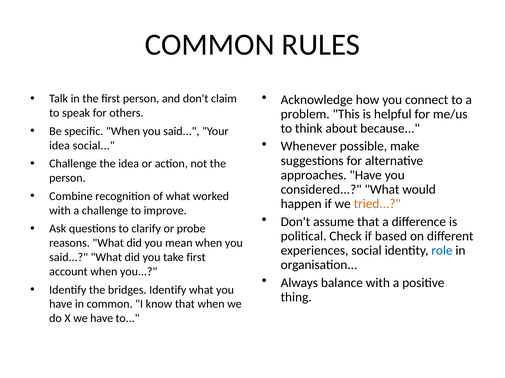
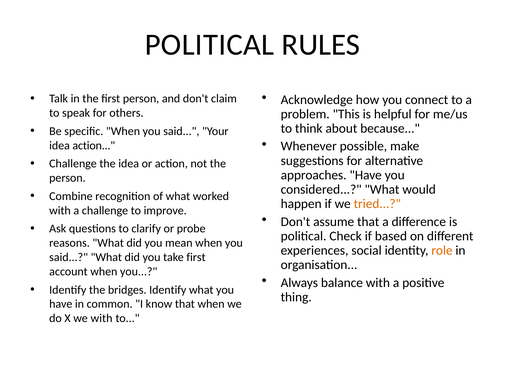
COMMON at (210, 45): COMMON -> POLITICAL
idea social: social -> action
role colour: blue -> orange
we have: have -> with
